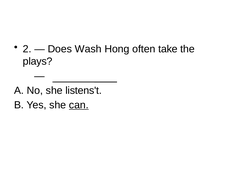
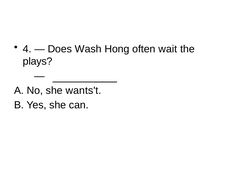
2: 2 -> 4
take: take -> wait
listens't: listens't -> wants't
can underline: present -> none
